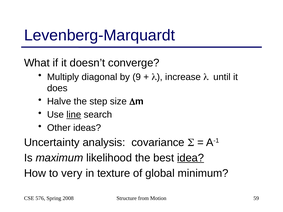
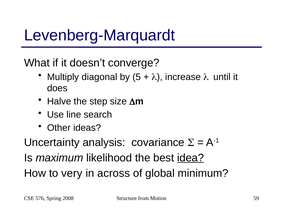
9: 9 -> 5
line underline: present -> none
texture: texture -> across
